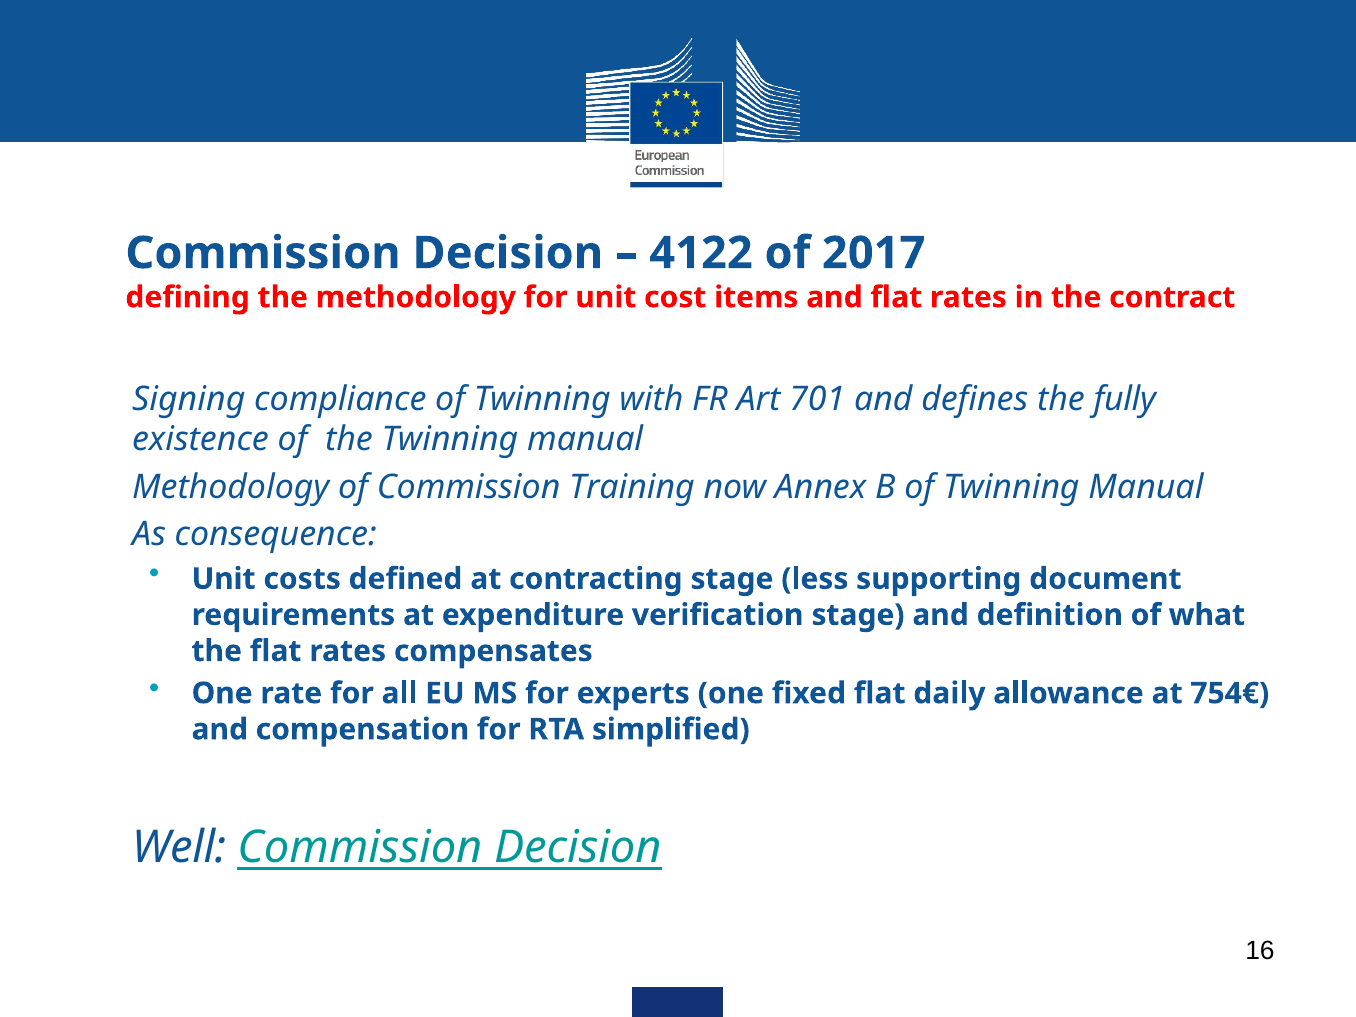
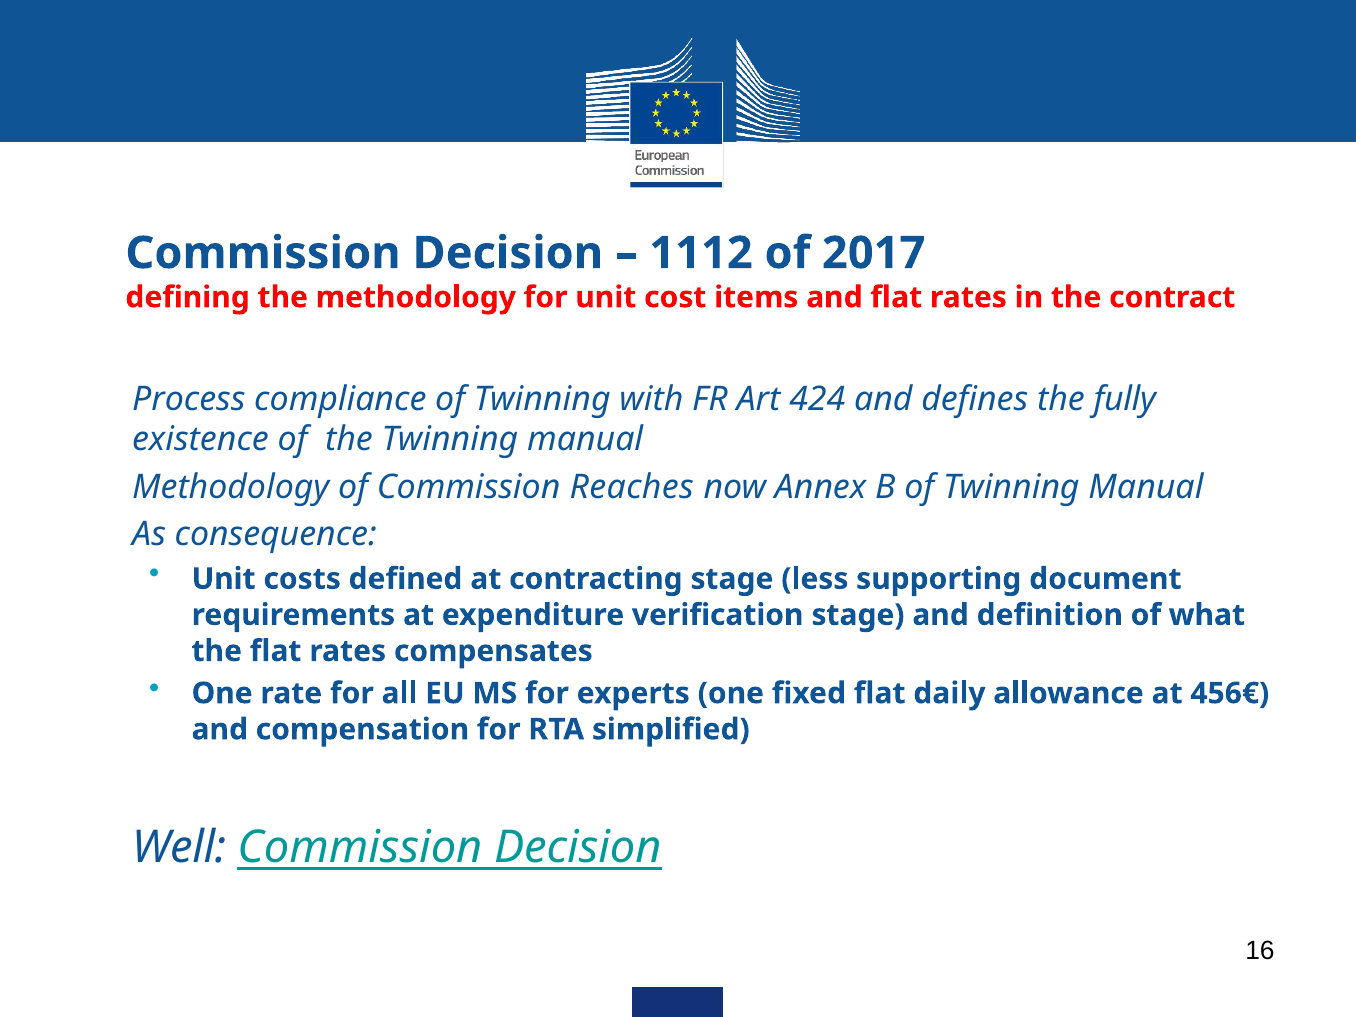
4122: 4122 -> 1112
Signing: Signing -> Process
701: 701 -> 424
Training: Training -> Reaches
754€: 754€ -> 456€
